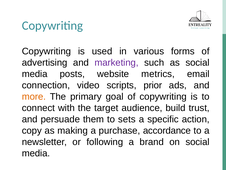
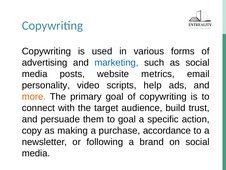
marketing colour: purple -> blue
connection: connection -> personality
prior: prior -> help
to sets: sets -> goal
